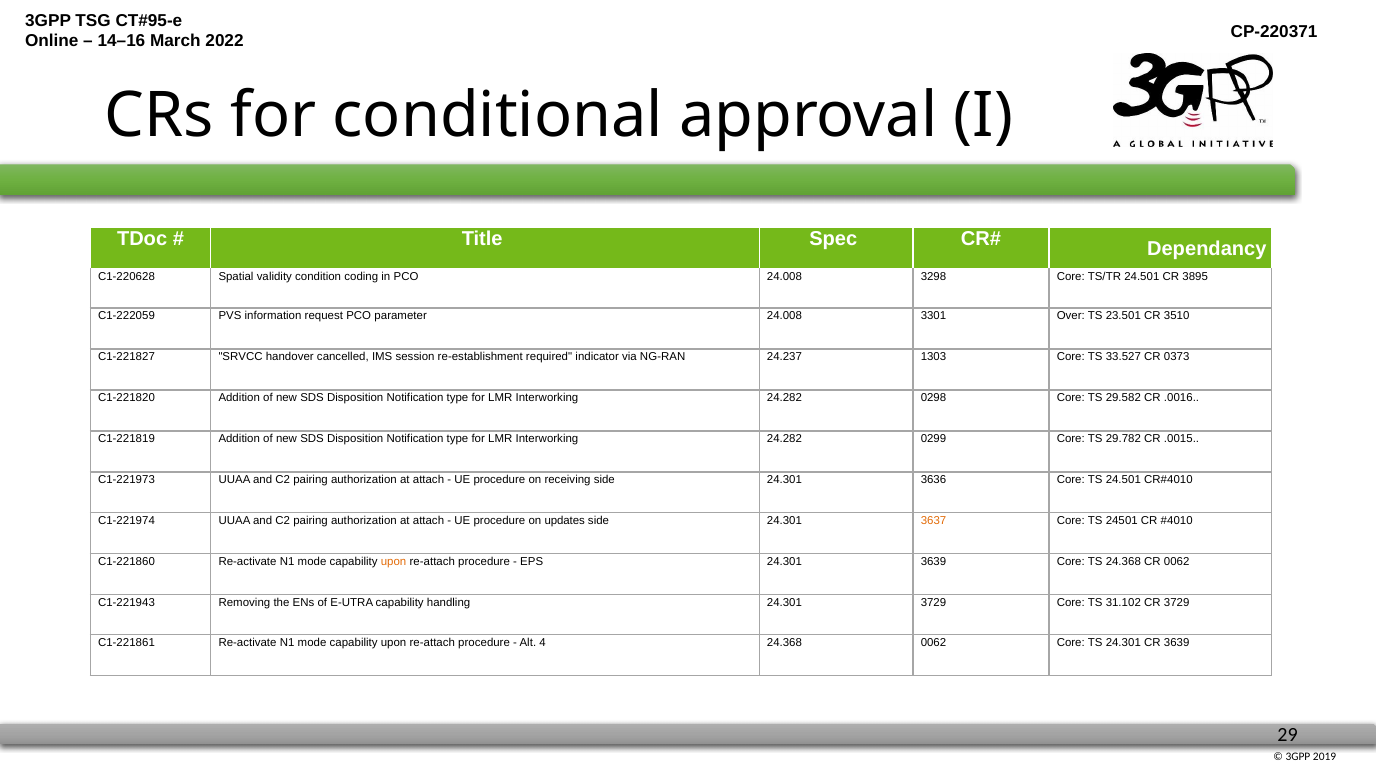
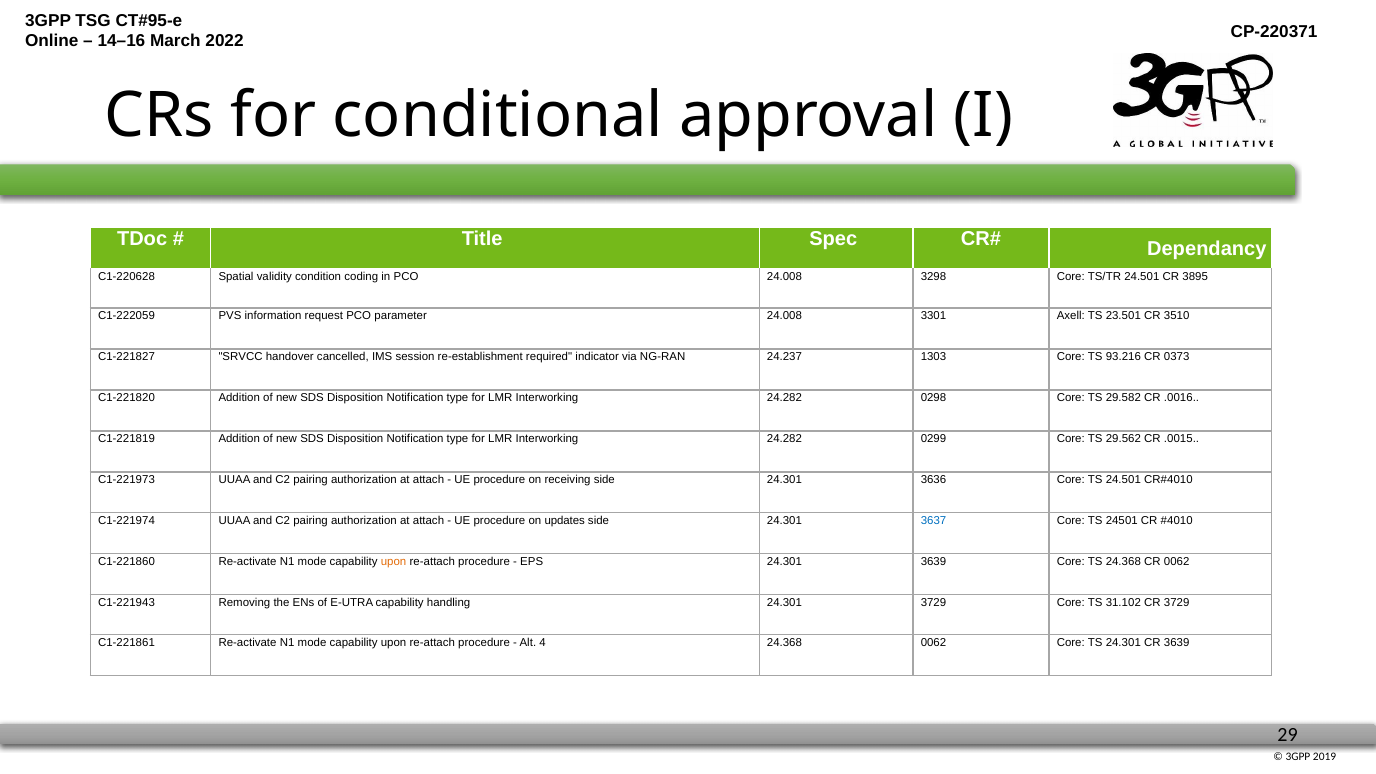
Over: Over -> Axell
33.527: 33.527 -> 93.216
29.782: 29.782 -> 29.562
3637 colour: orange -> blue
